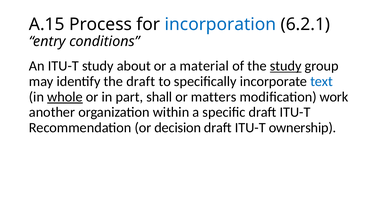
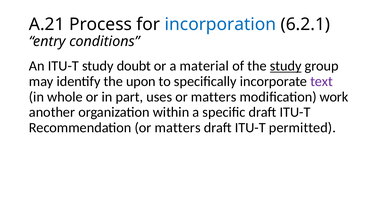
A.15: A.15 -> A.21
about: about -> doubt
the draft: draft -> upon
text colour: blue -> purple
whole underline: present -> none
shall: shall -> uses
Recommendation or decision: decision -> matters
ownership: ownership -> permitted
